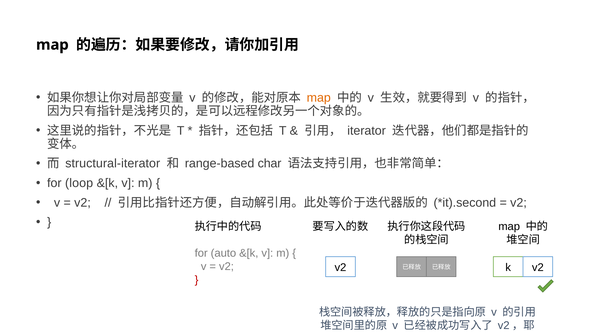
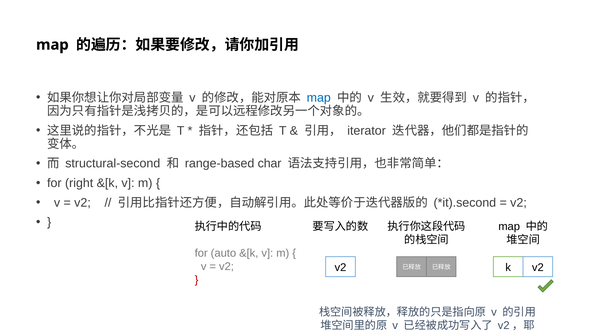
map at (319, 98) colour: orange -> blue
structural-iterator: structural-iterator -> structural-second
loop: loop -> right
